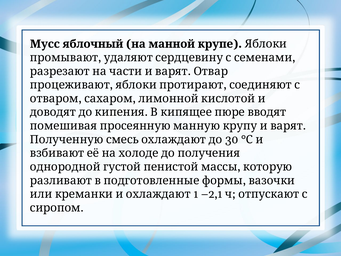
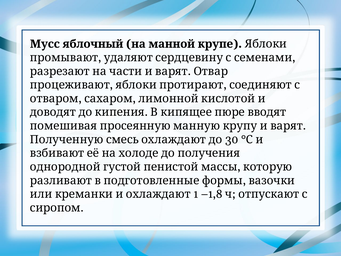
–2,1: –2,1 -> –1,8
